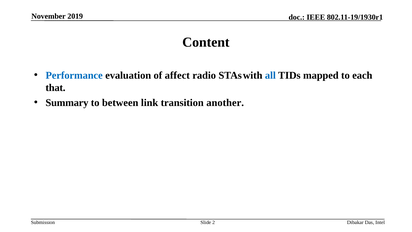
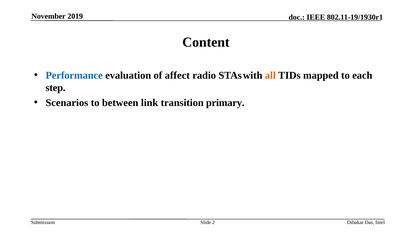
all colour: blue -> orange
that: that -> step
Summary: Summary -> Scenarios
another: another -> primary
